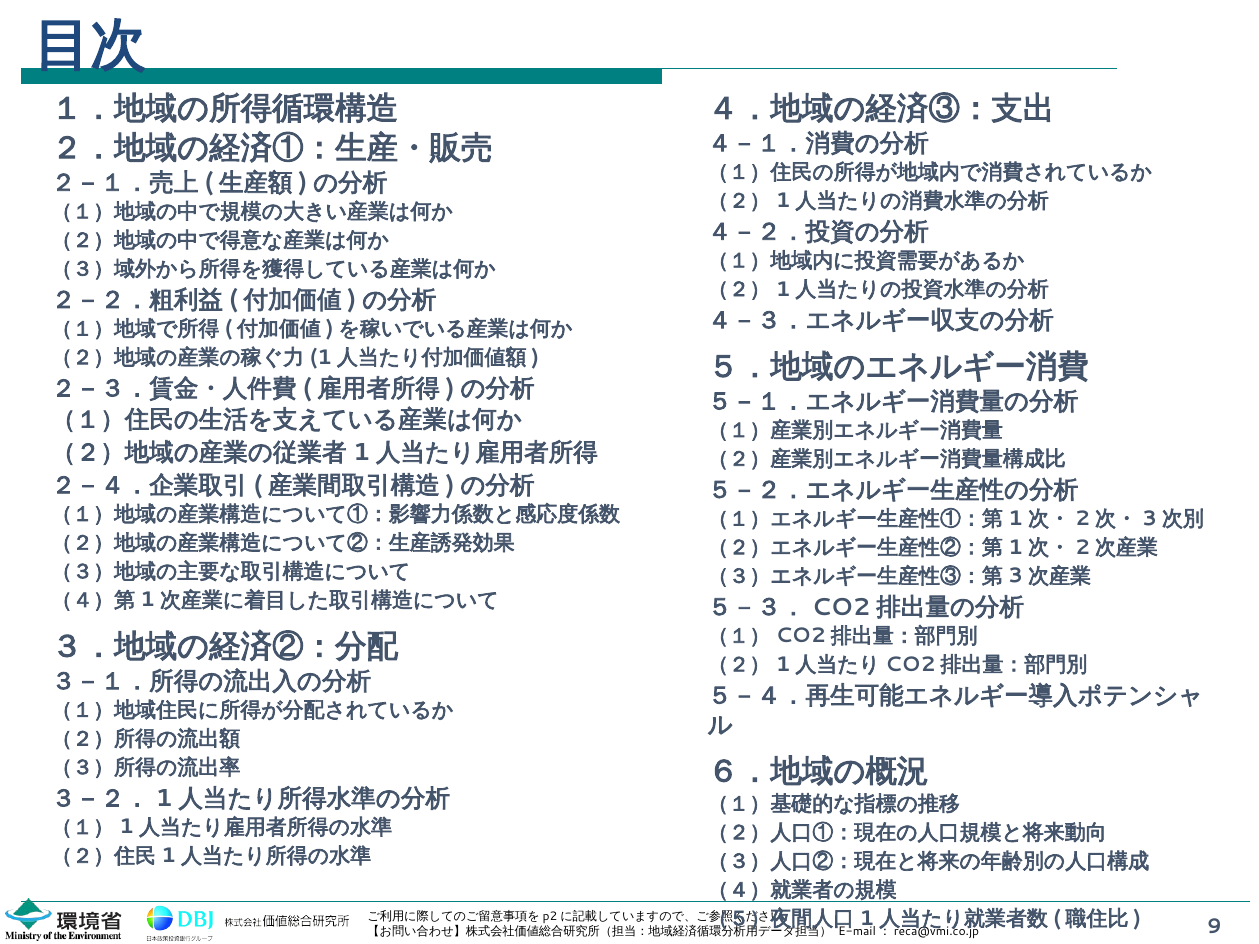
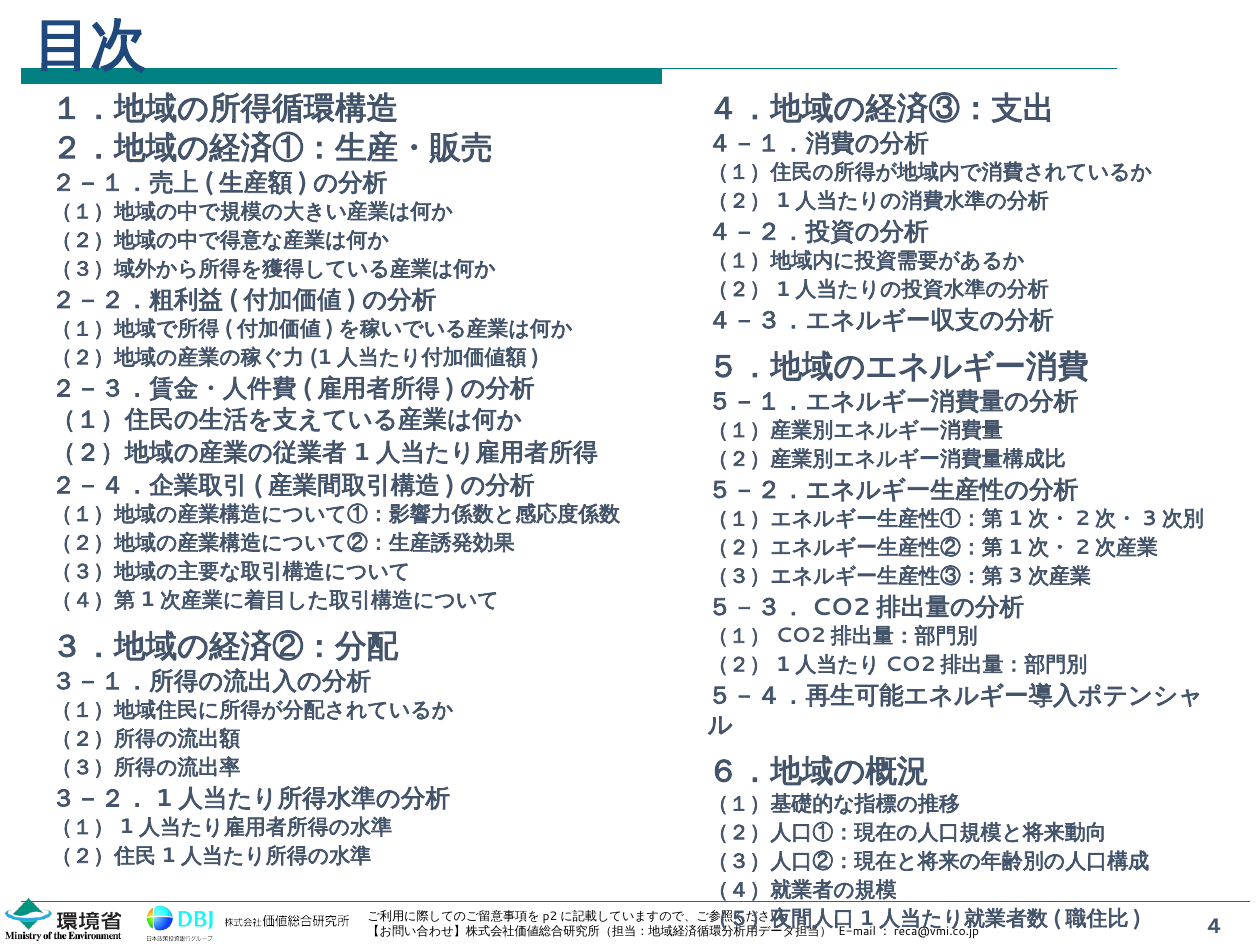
9: 9 -> 4
